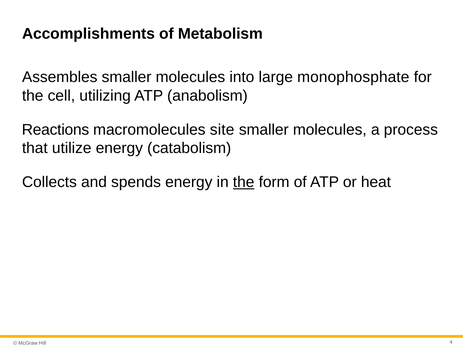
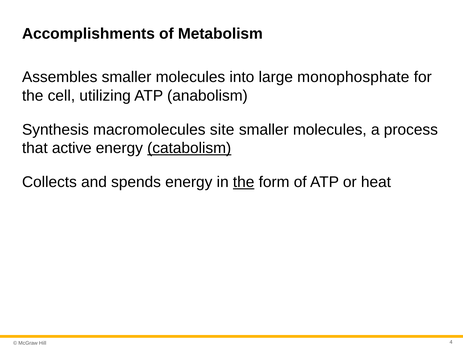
Reactions: Reactions -> Synthesis
utilize: utilize -> active
catabolism underline: none -> present
